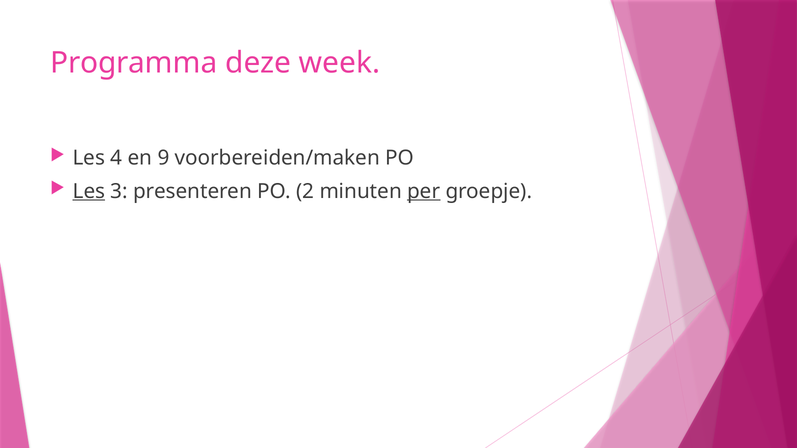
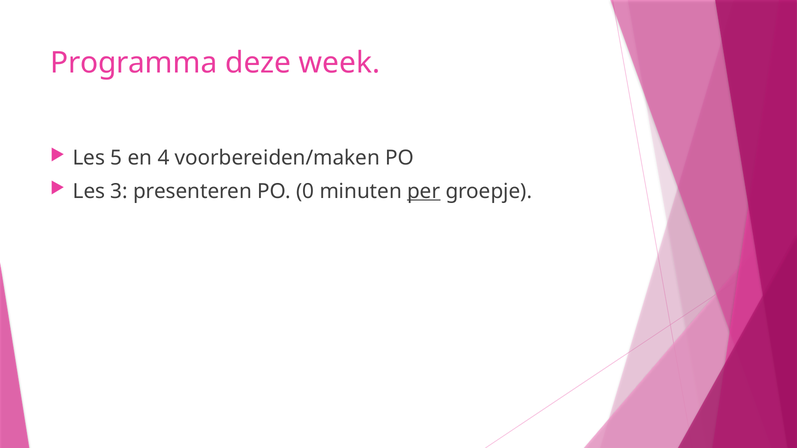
4: 4 -> 5
9: 9 -> 4
Les at (89, 191) underline: present -> none
2: 2 -> 0
